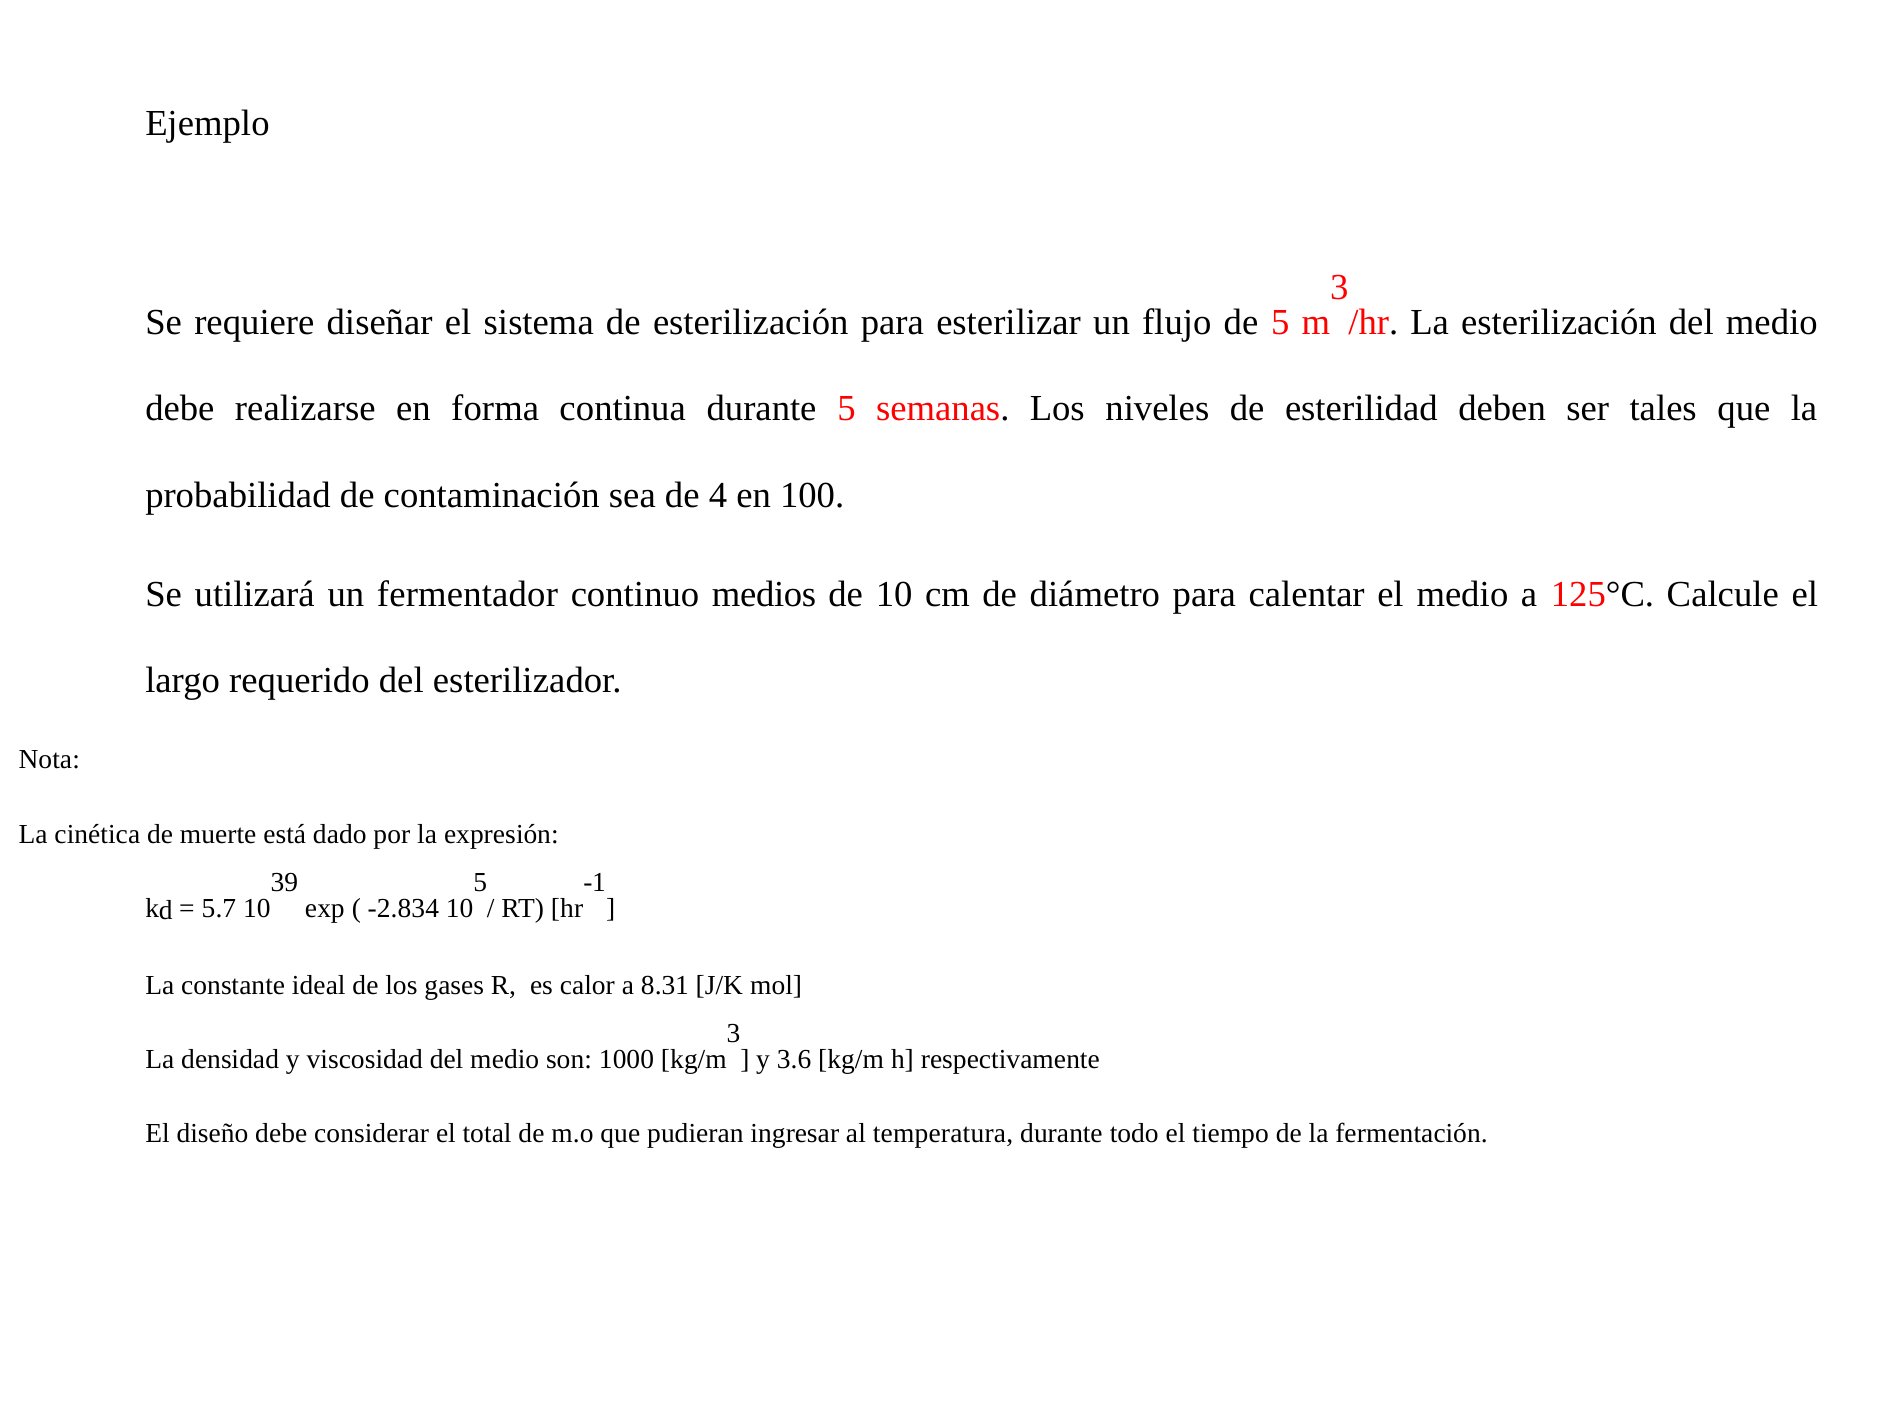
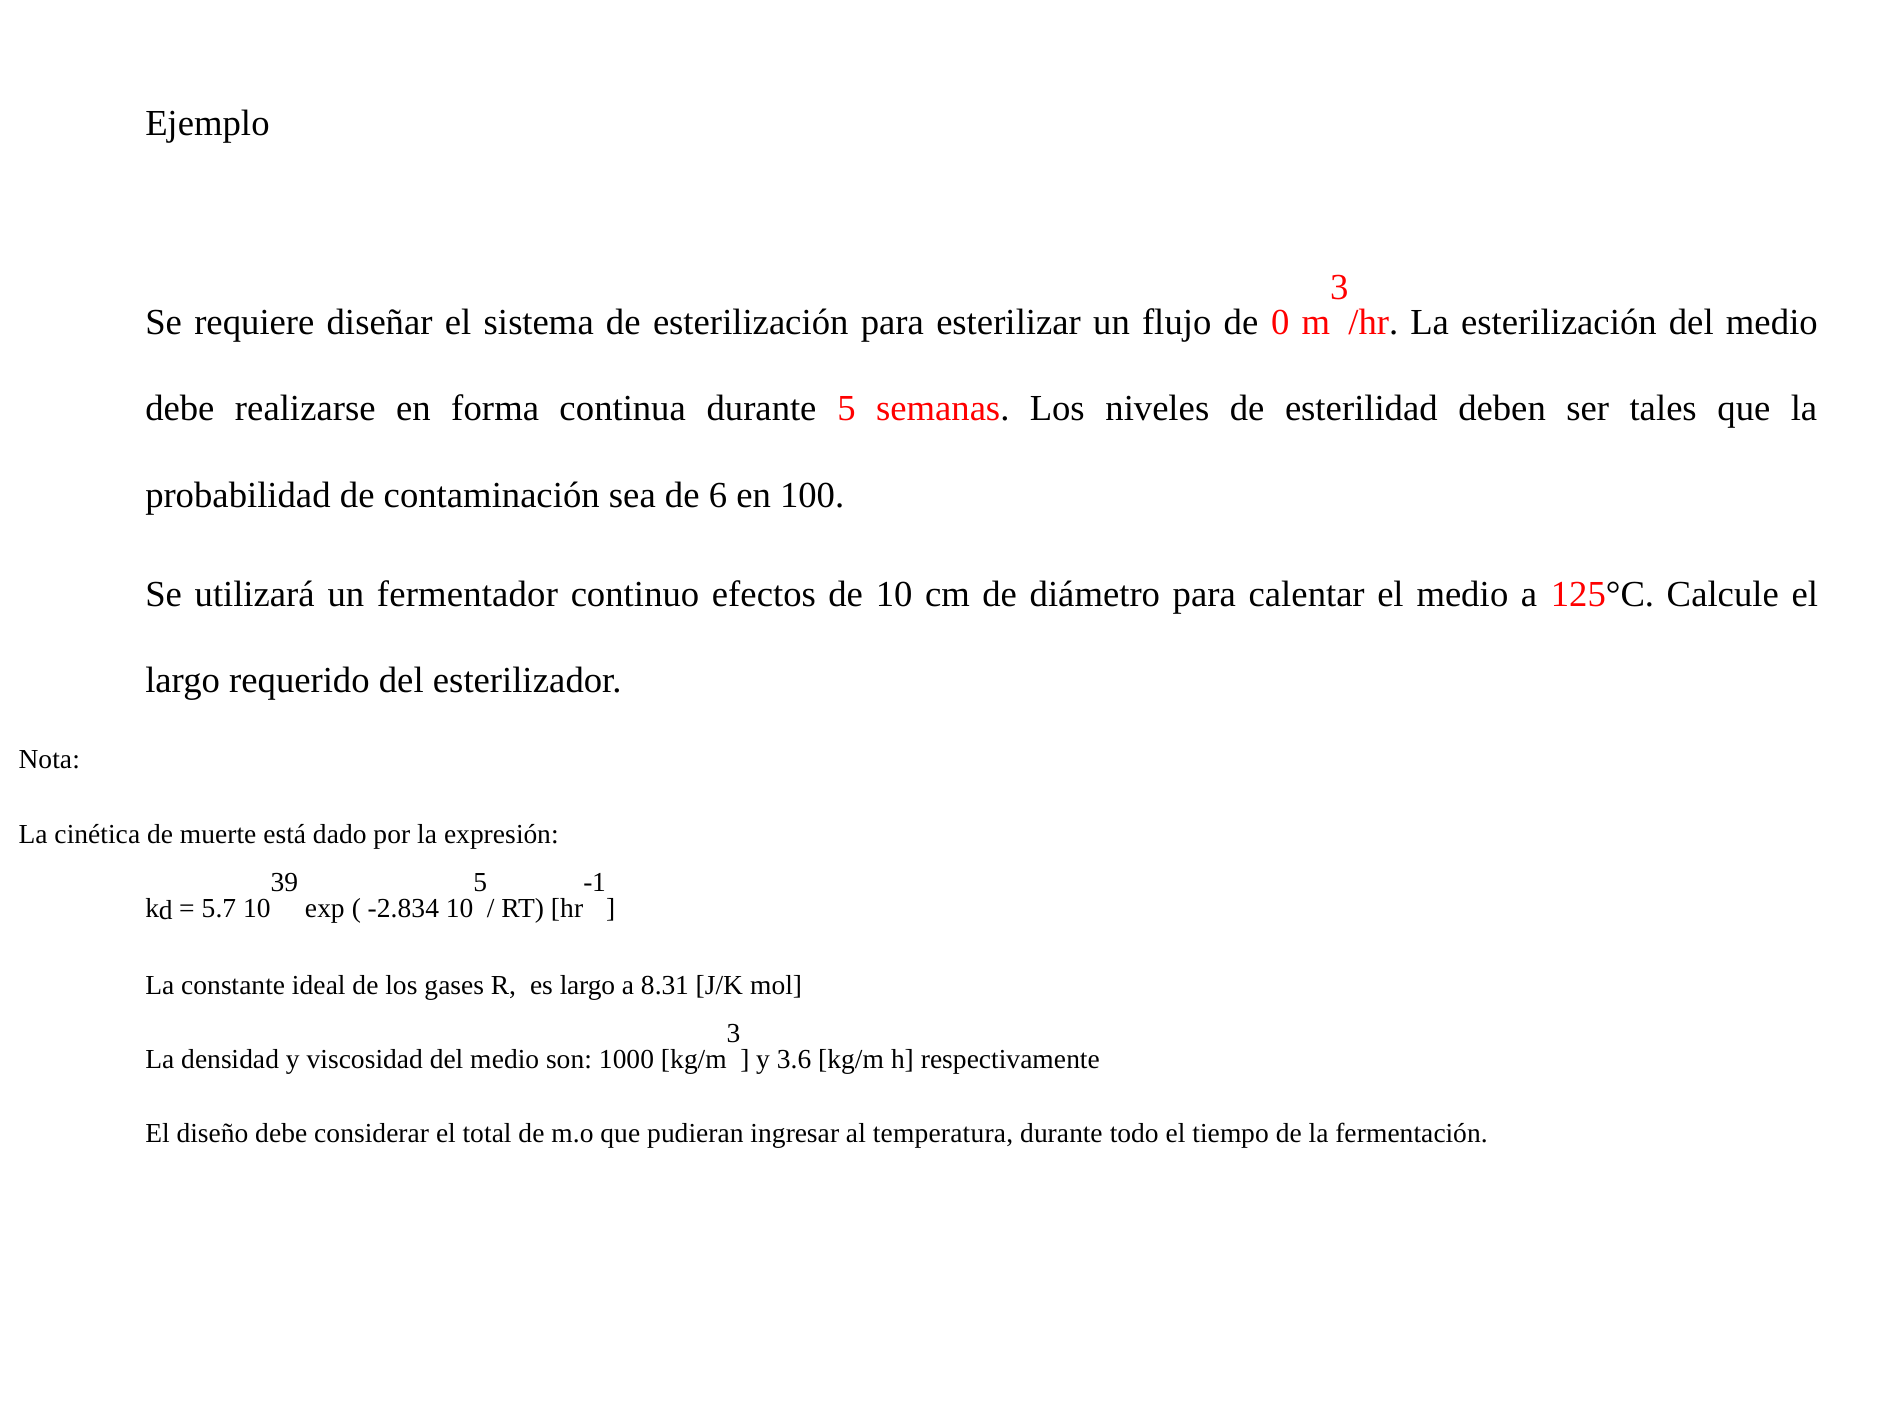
de 5: 5 -> 0
4: 4 -> 6
medios: medios -> efectos
es calor: calor -> largo
